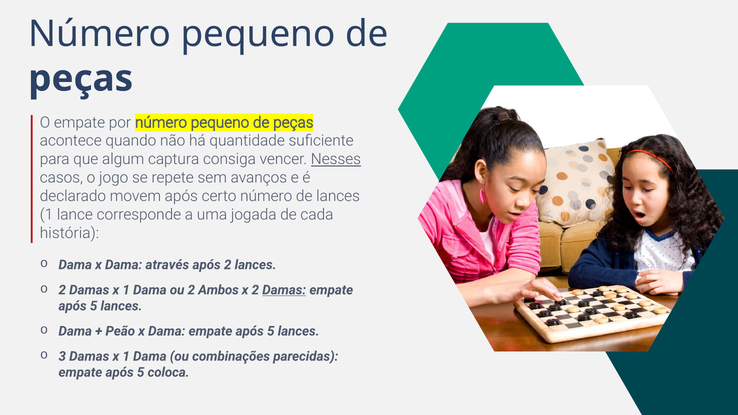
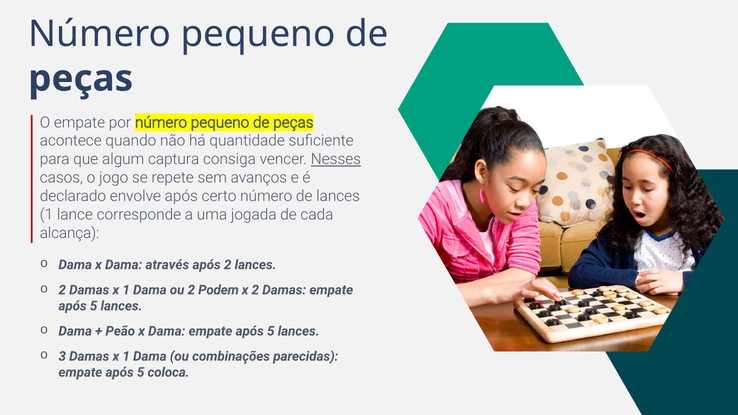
movem: movem -> envolve
história: história -> alcança
Ambos: Ambos -> Podem
Damas at (284, 290) underline: present -> none
